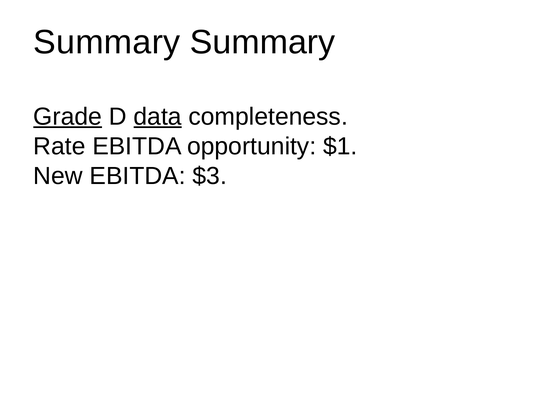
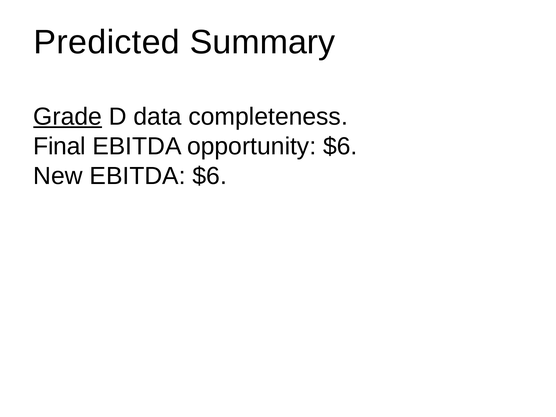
Summary at (107, 42): Summary -> Predicted
data underline: present -> none
Rate: Rate -> Final
opportunity $1: $1 -> $6
EBITDA $3: $3 -> $6
